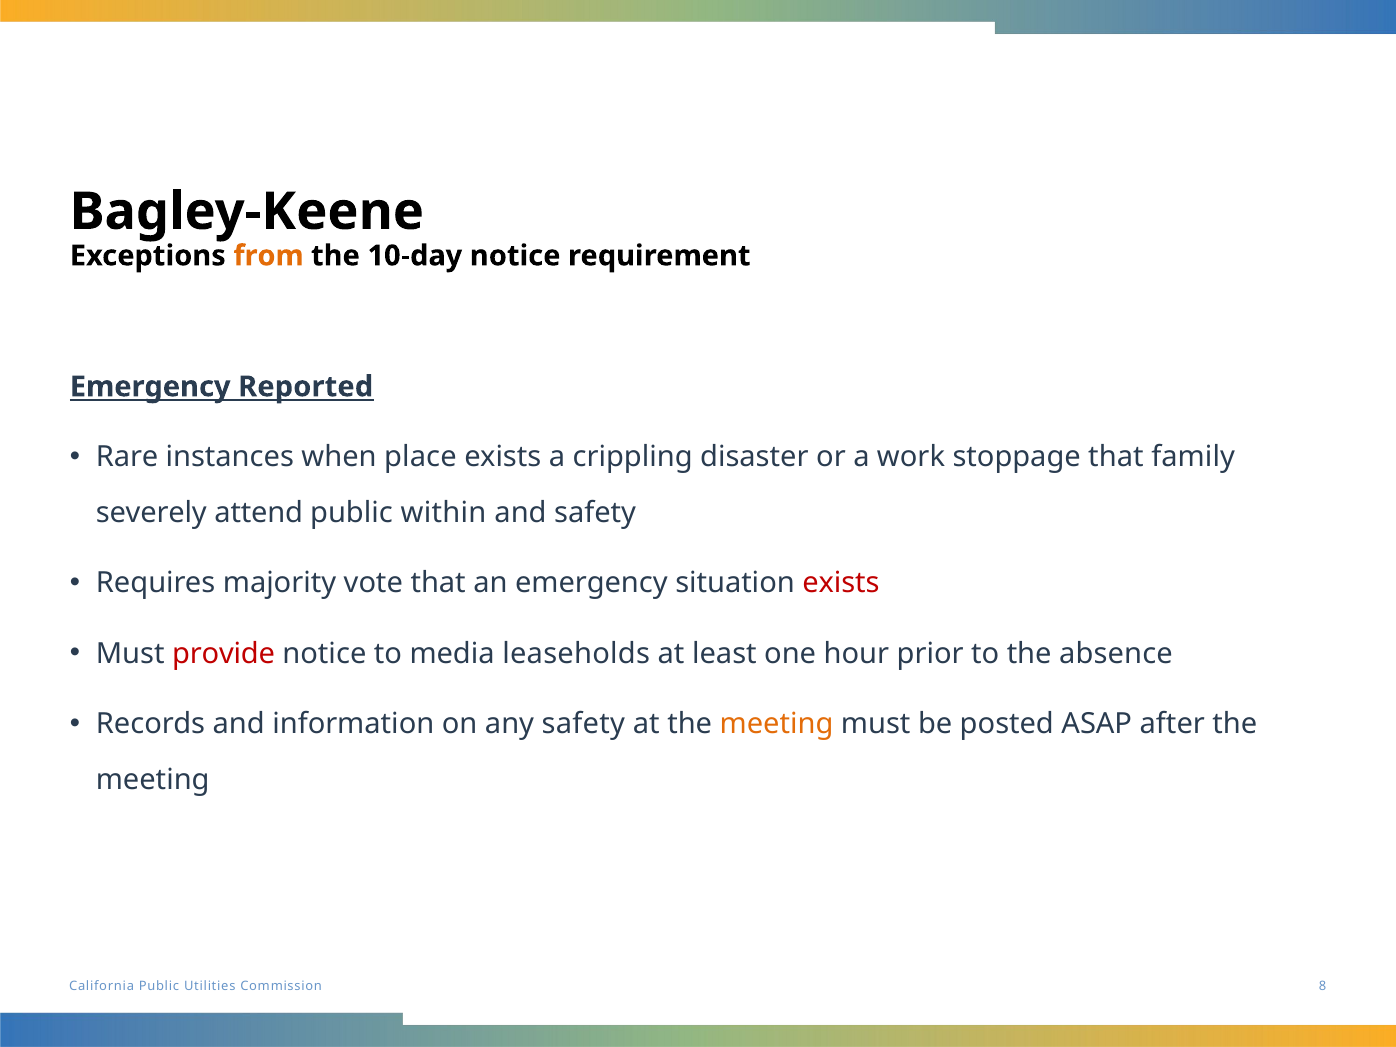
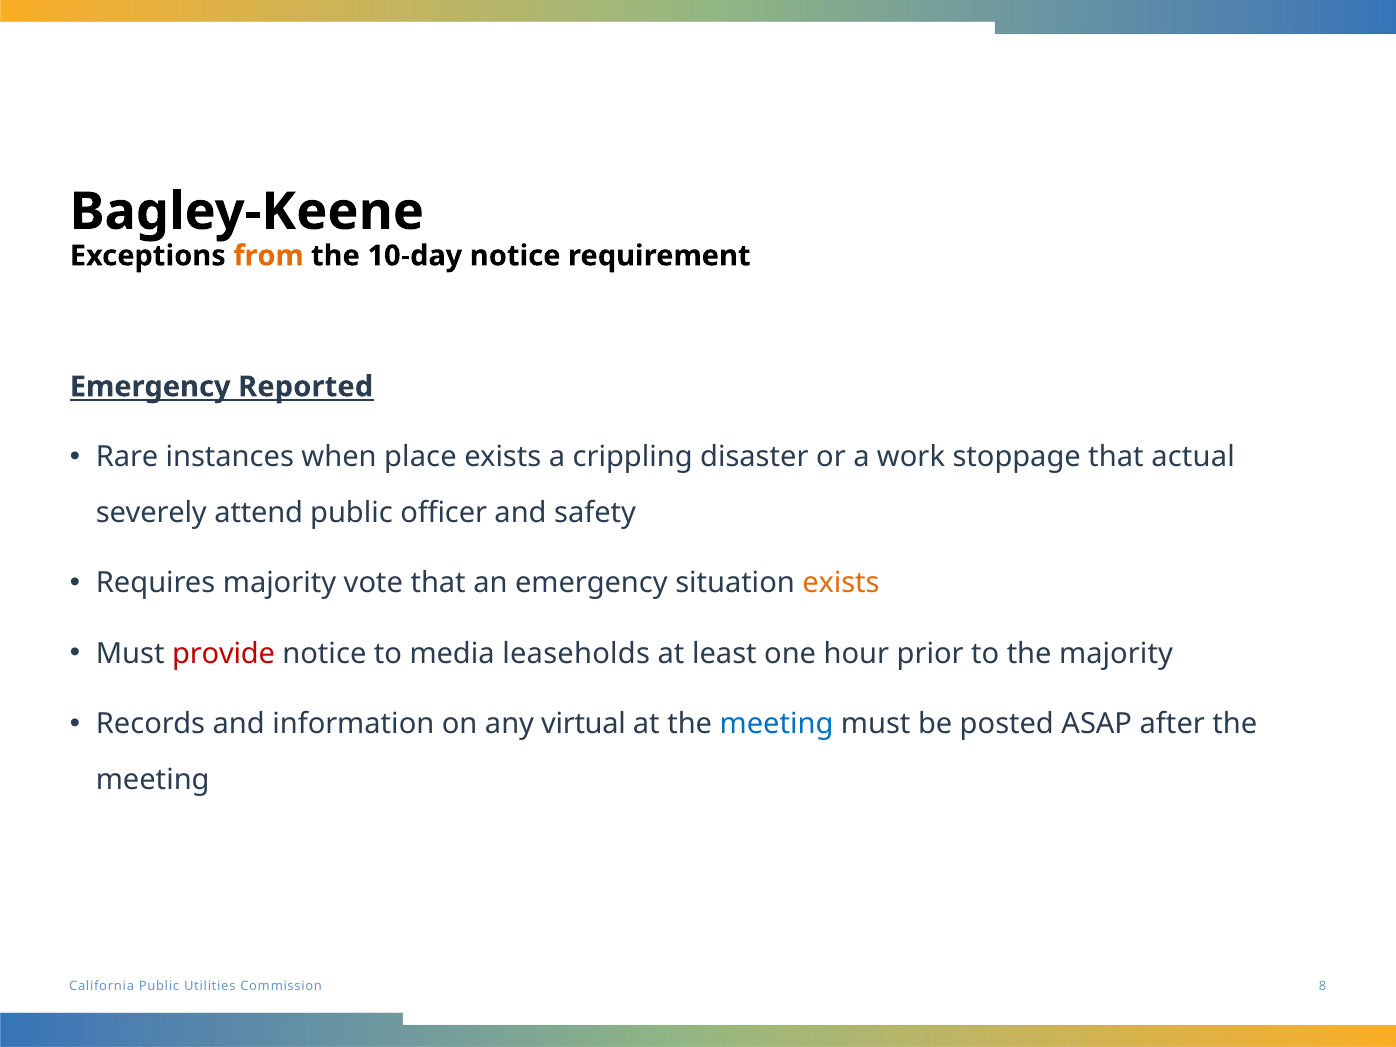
family: family -> actual
within: within -> officer
exists at (841, 583) colour: red -> orange
the absence: absence -> majority
any safety: safety -> virtual
meeting at (777, 724) colour: orange -> blue
